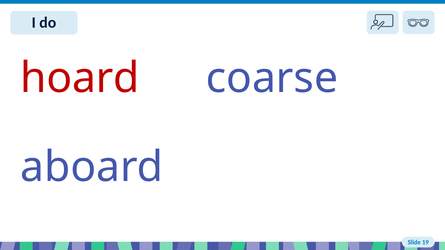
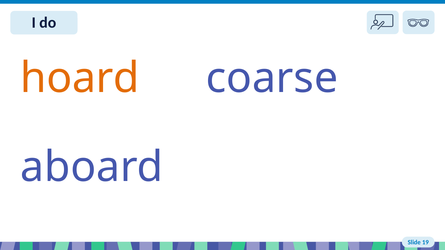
hoard colour: red -> orange
